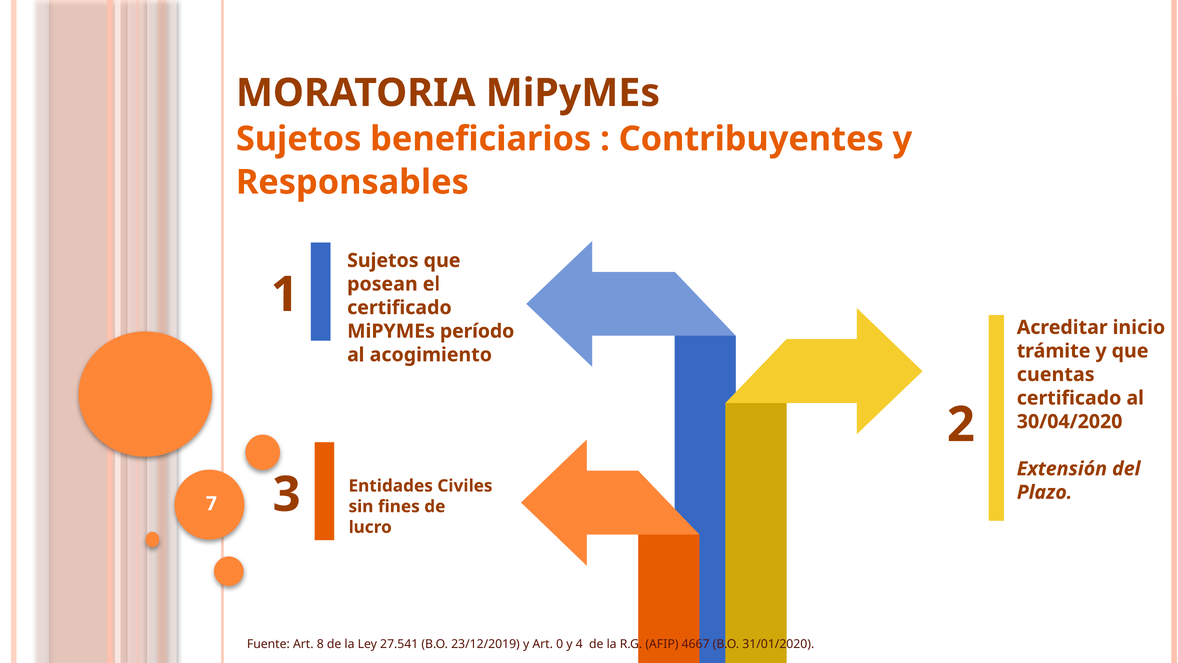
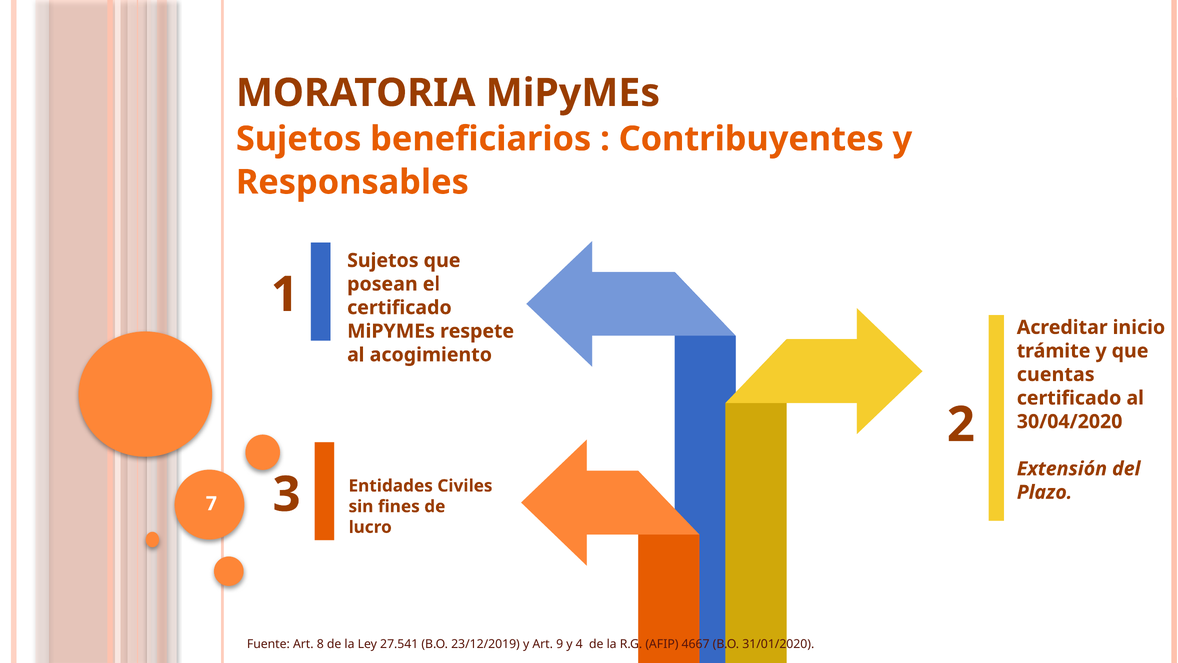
período: período -> respete
0: 0 -> 9
